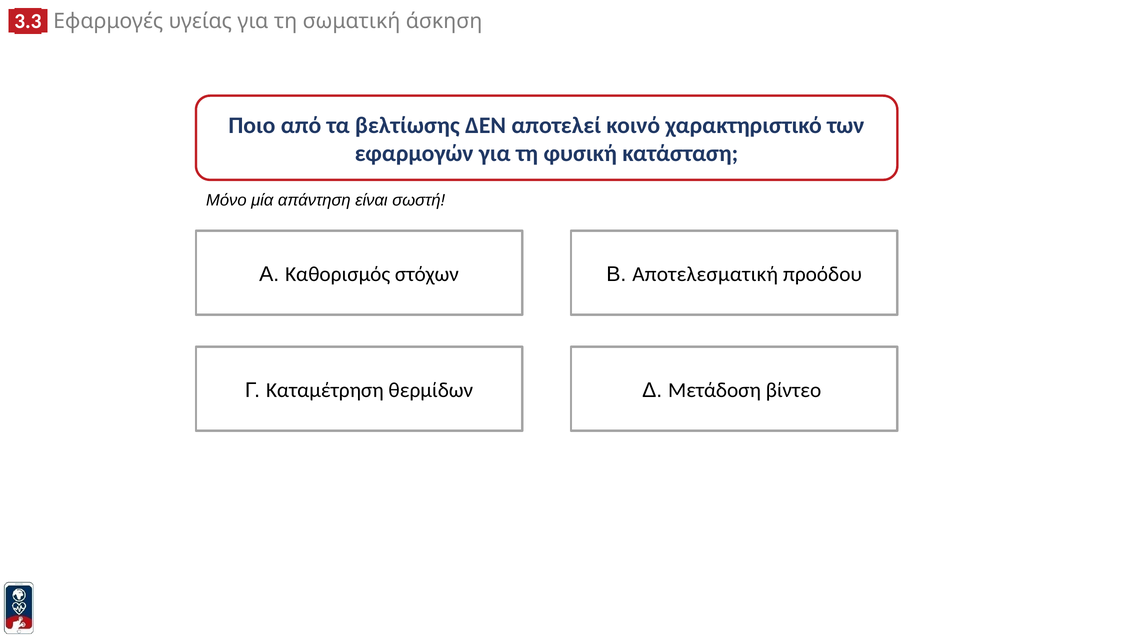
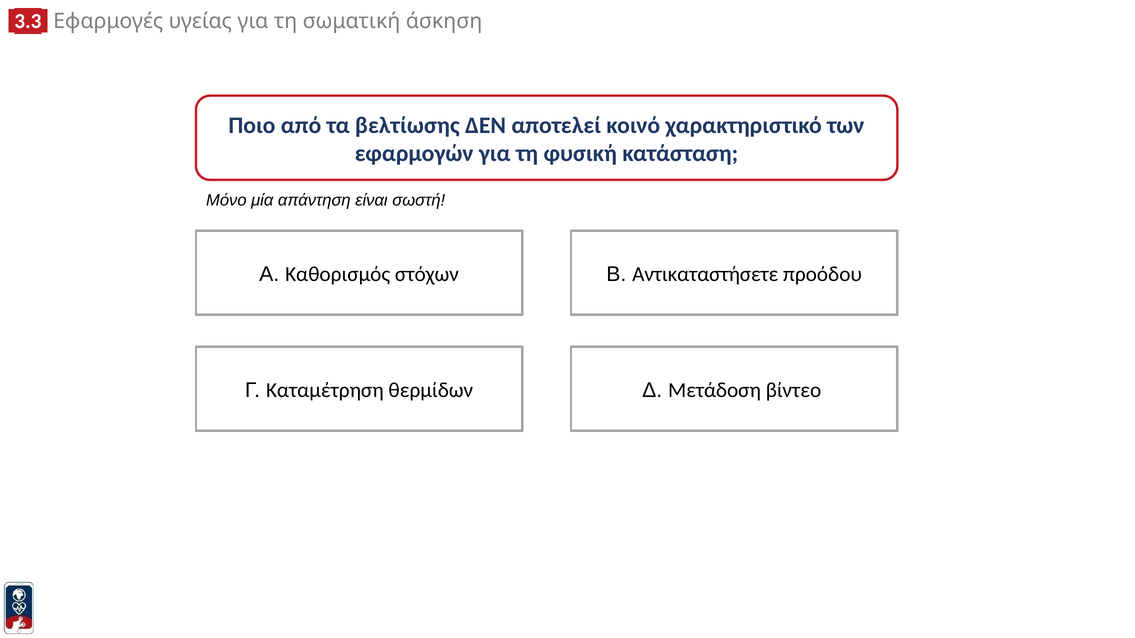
Αποτελεσματική: Αποτελεσματική -> Αντικαταστήσετε
